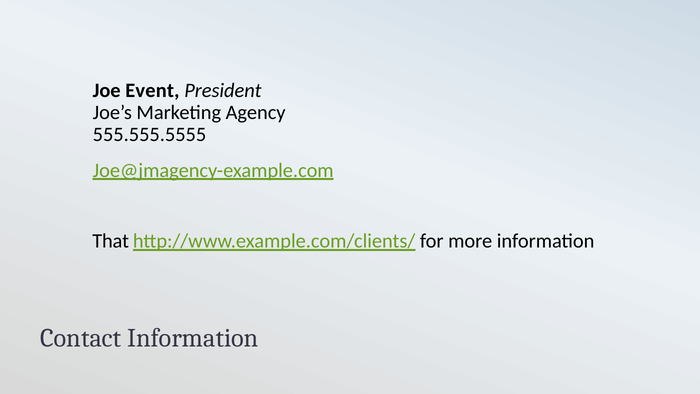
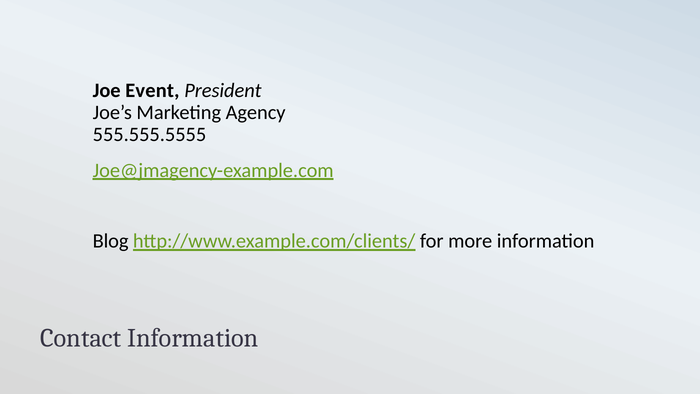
That: That -> Blog
